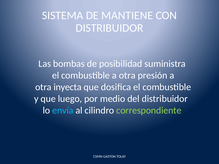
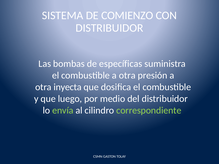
MANTIENE: MANTIENE -> COMIENZO
posibilidad: posibilidad -> específicas
envía colour: light blue -> light green
